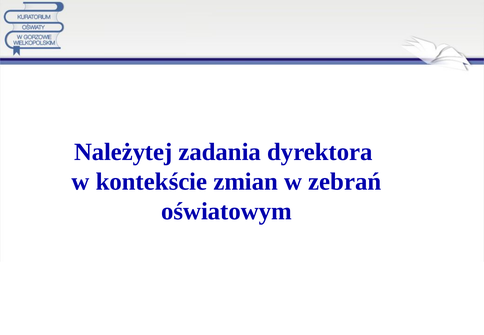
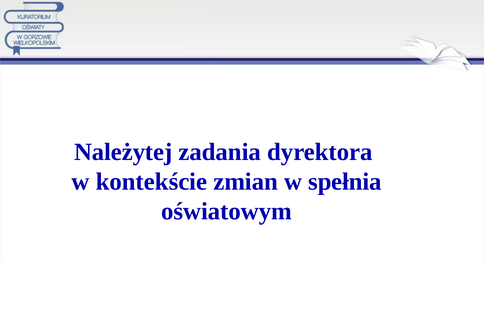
zebrań: zebrań -> spełnia
